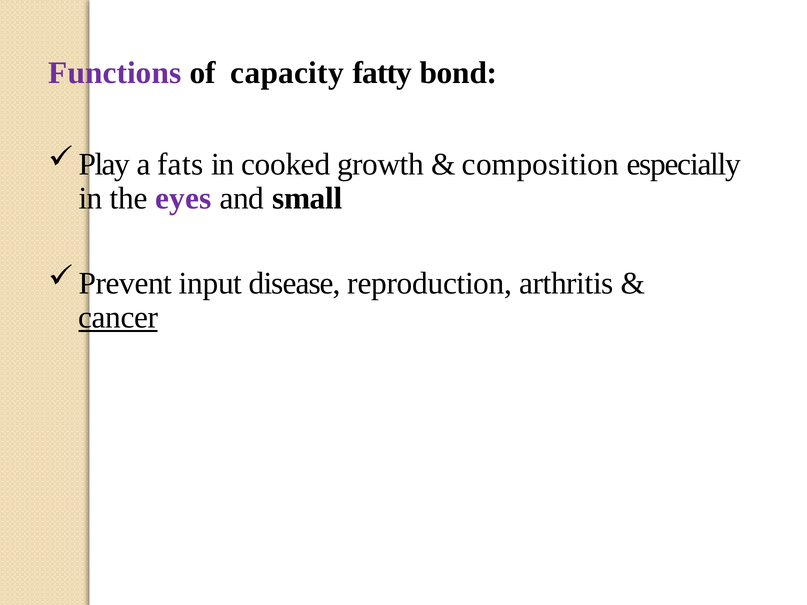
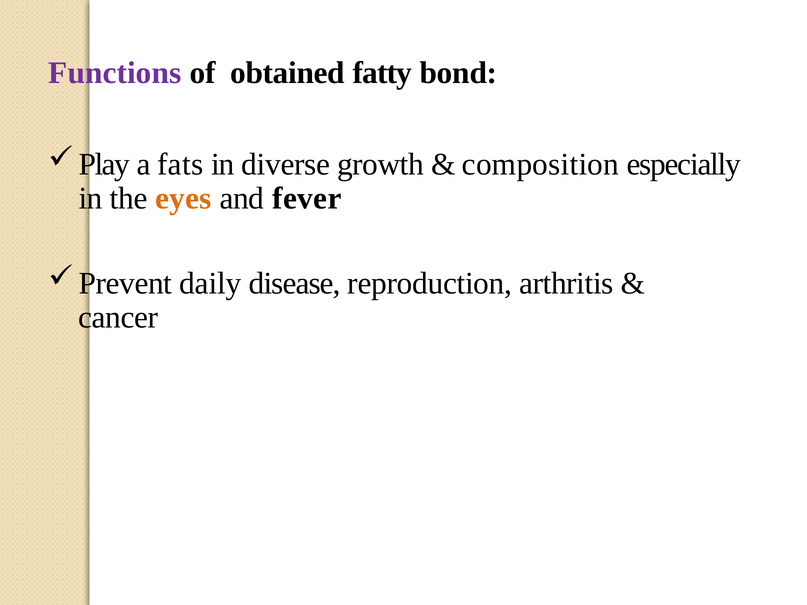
capacity: capacity -> obtained
cooked: cooked -> diverse
eyes colour: purple -> orange
small: small -> fever
input: input -> daily
cancer underline: present -> none
